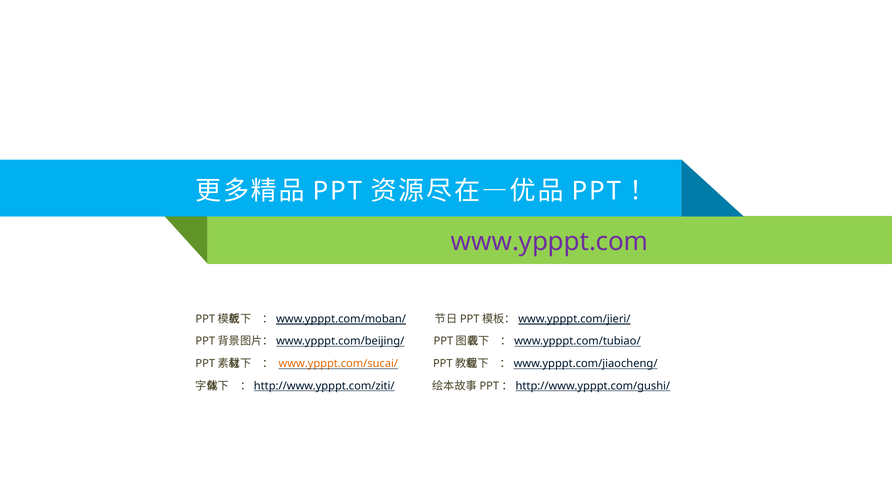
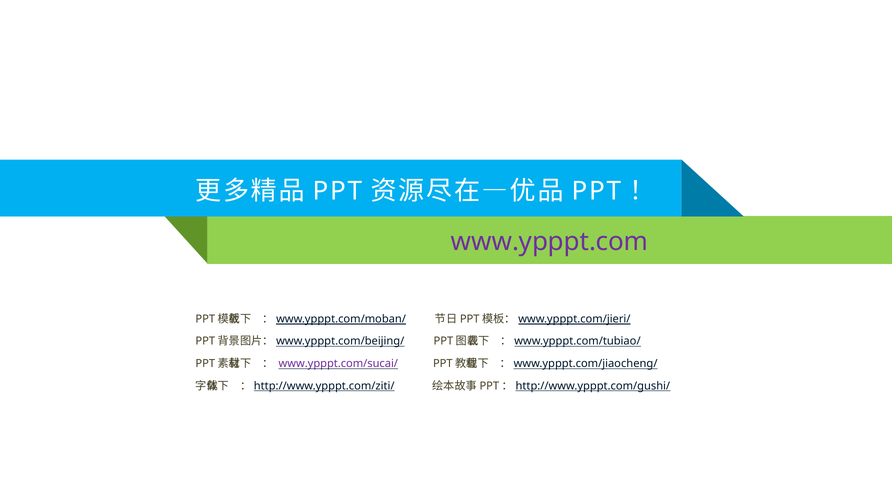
www.ypppt.com/sucai/ colour: orange -> purple
